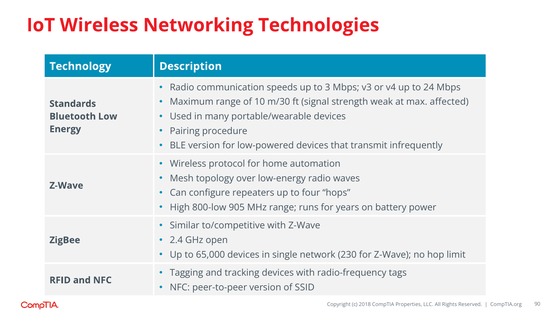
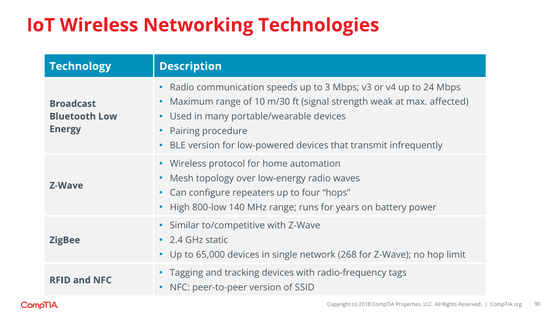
Standards: Standards -> Broadcast
905: 905 -> 140
open: open -> static
230: 230 -> 268
